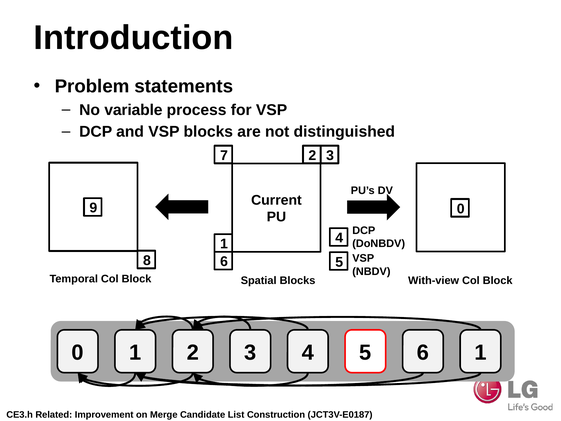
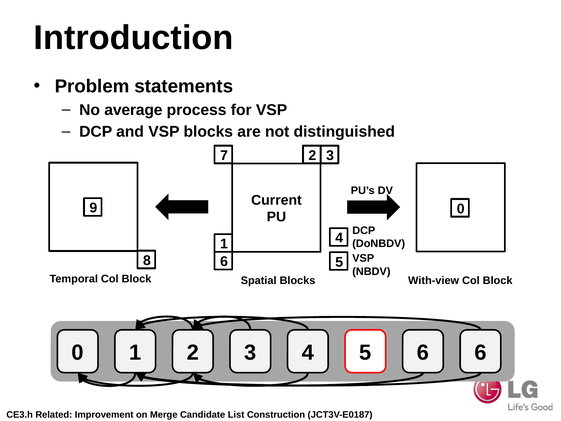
variable: variable -> average
6 1: 1 -> 6
